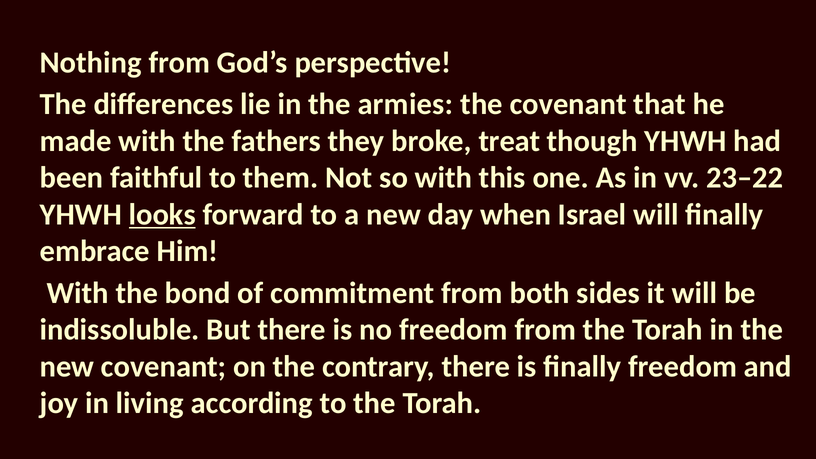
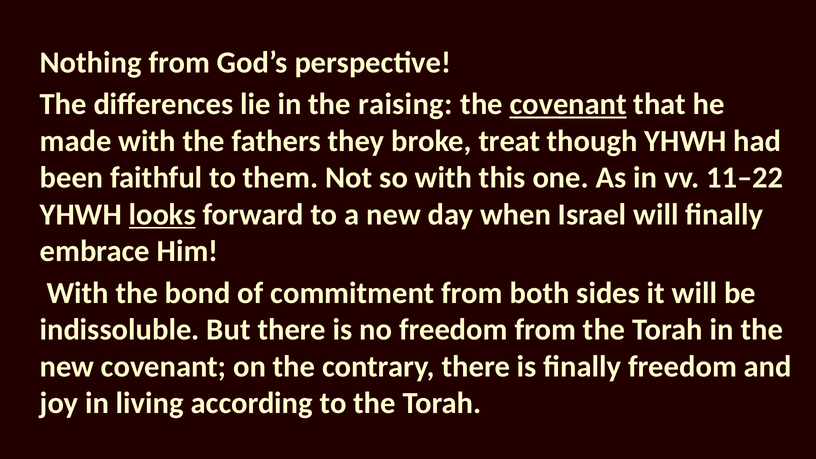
armies: armies -> raising
covenant at (568, 104) underline: none -> present
23–22: 23–22 -> 11–22
